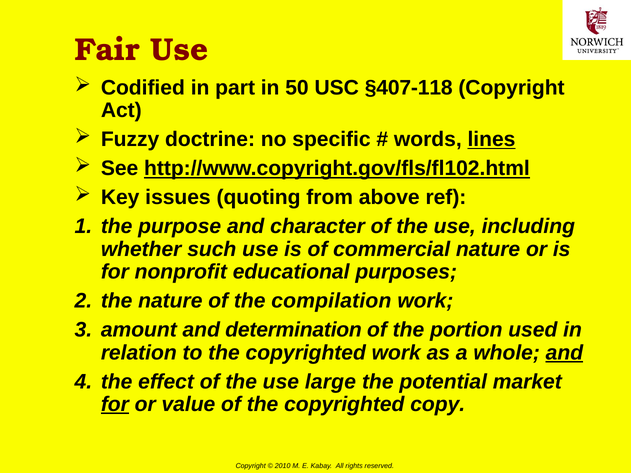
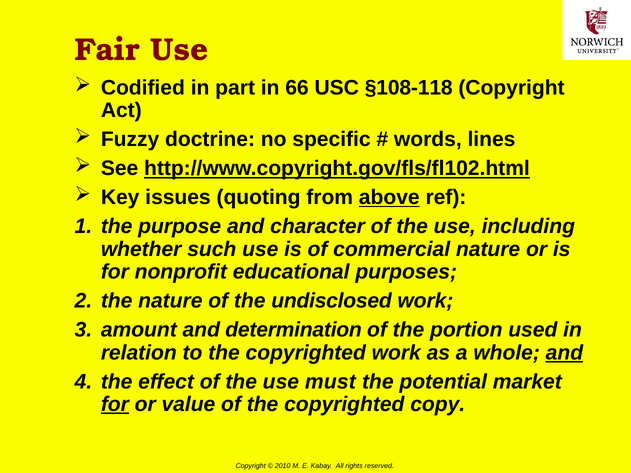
50: 50 -> 66
§407-118: §407-118 -> §108-118
lines underline: present -> none
above underline: none -> present
compilation: compilation -> undisclosed
large: large -> must
